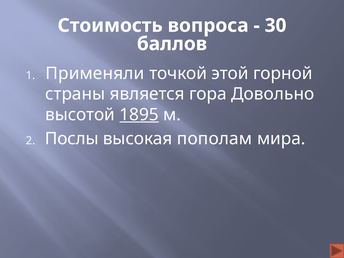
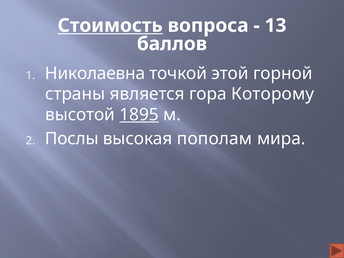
Стоимость underline: none -> present
30: 30 -> 13
Применяли: Применяли -> Николаевна
Довольно: Довольно -> Которому
